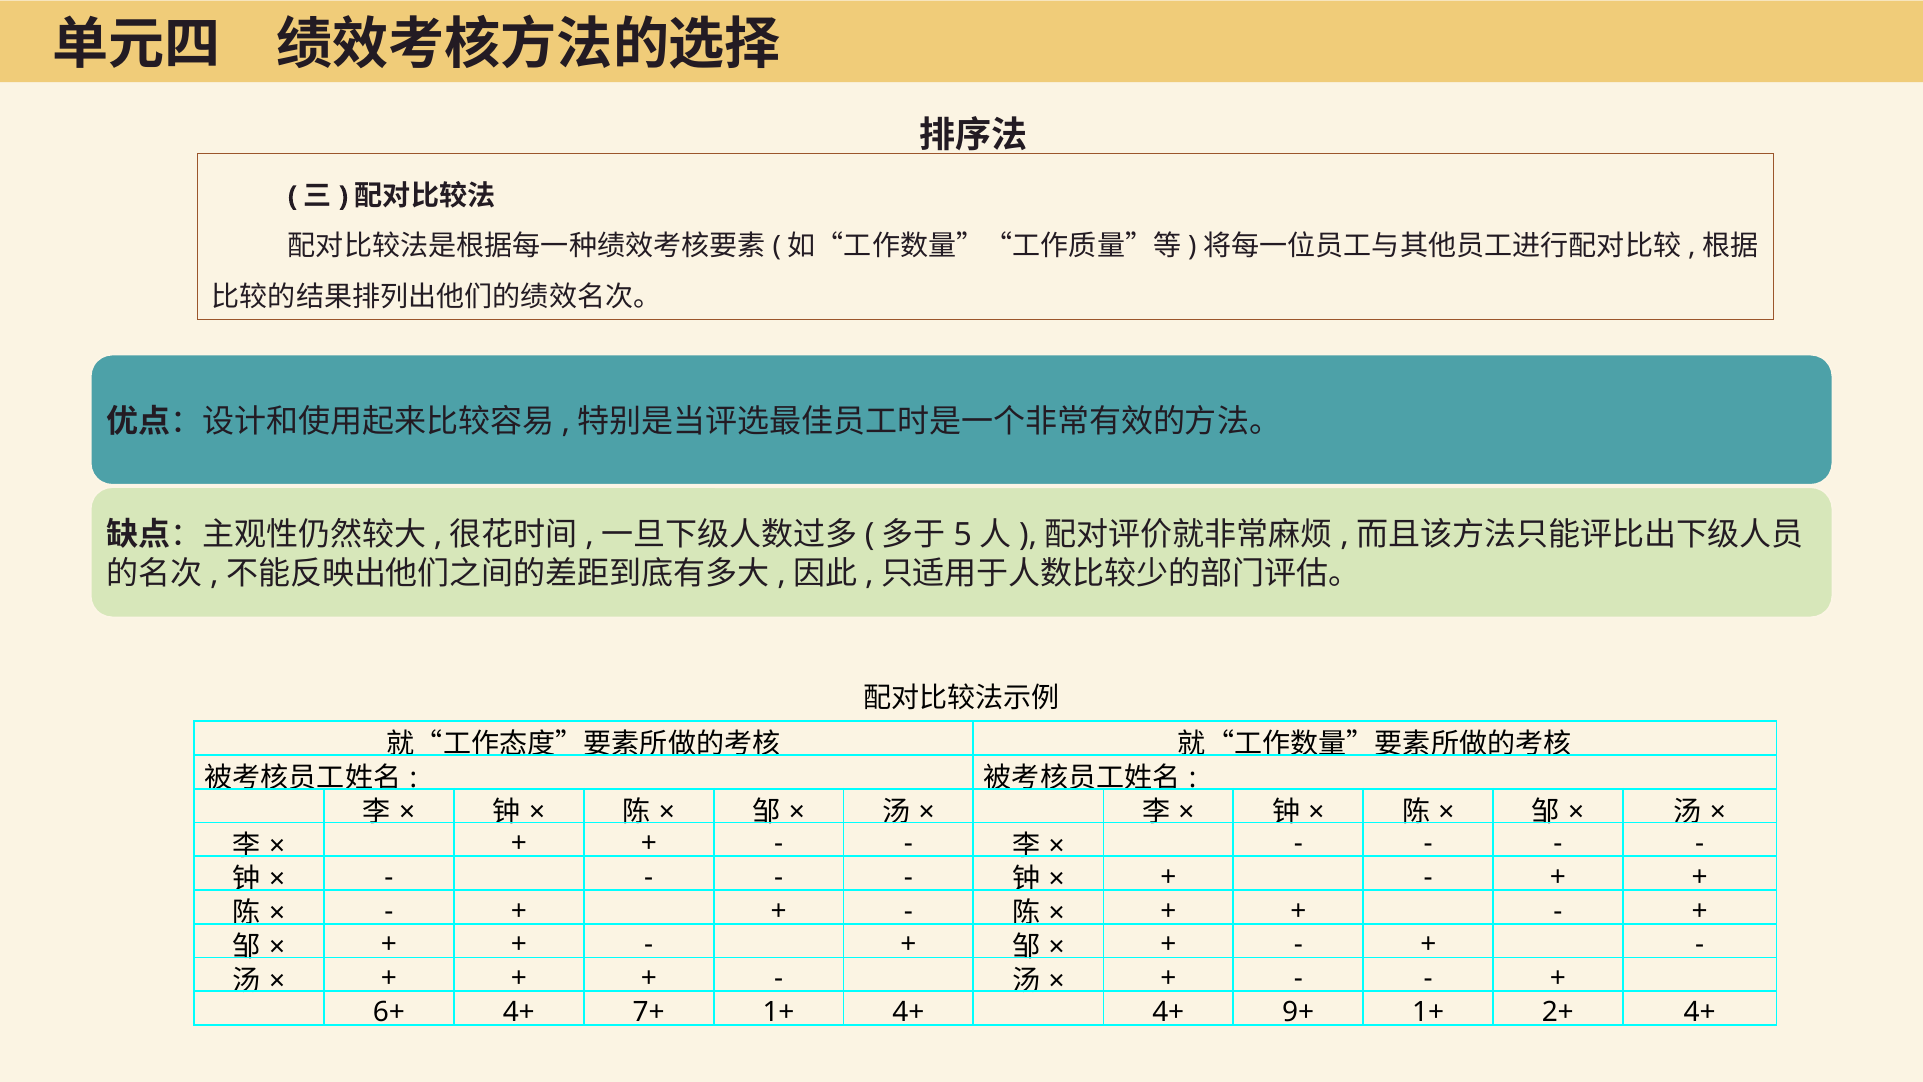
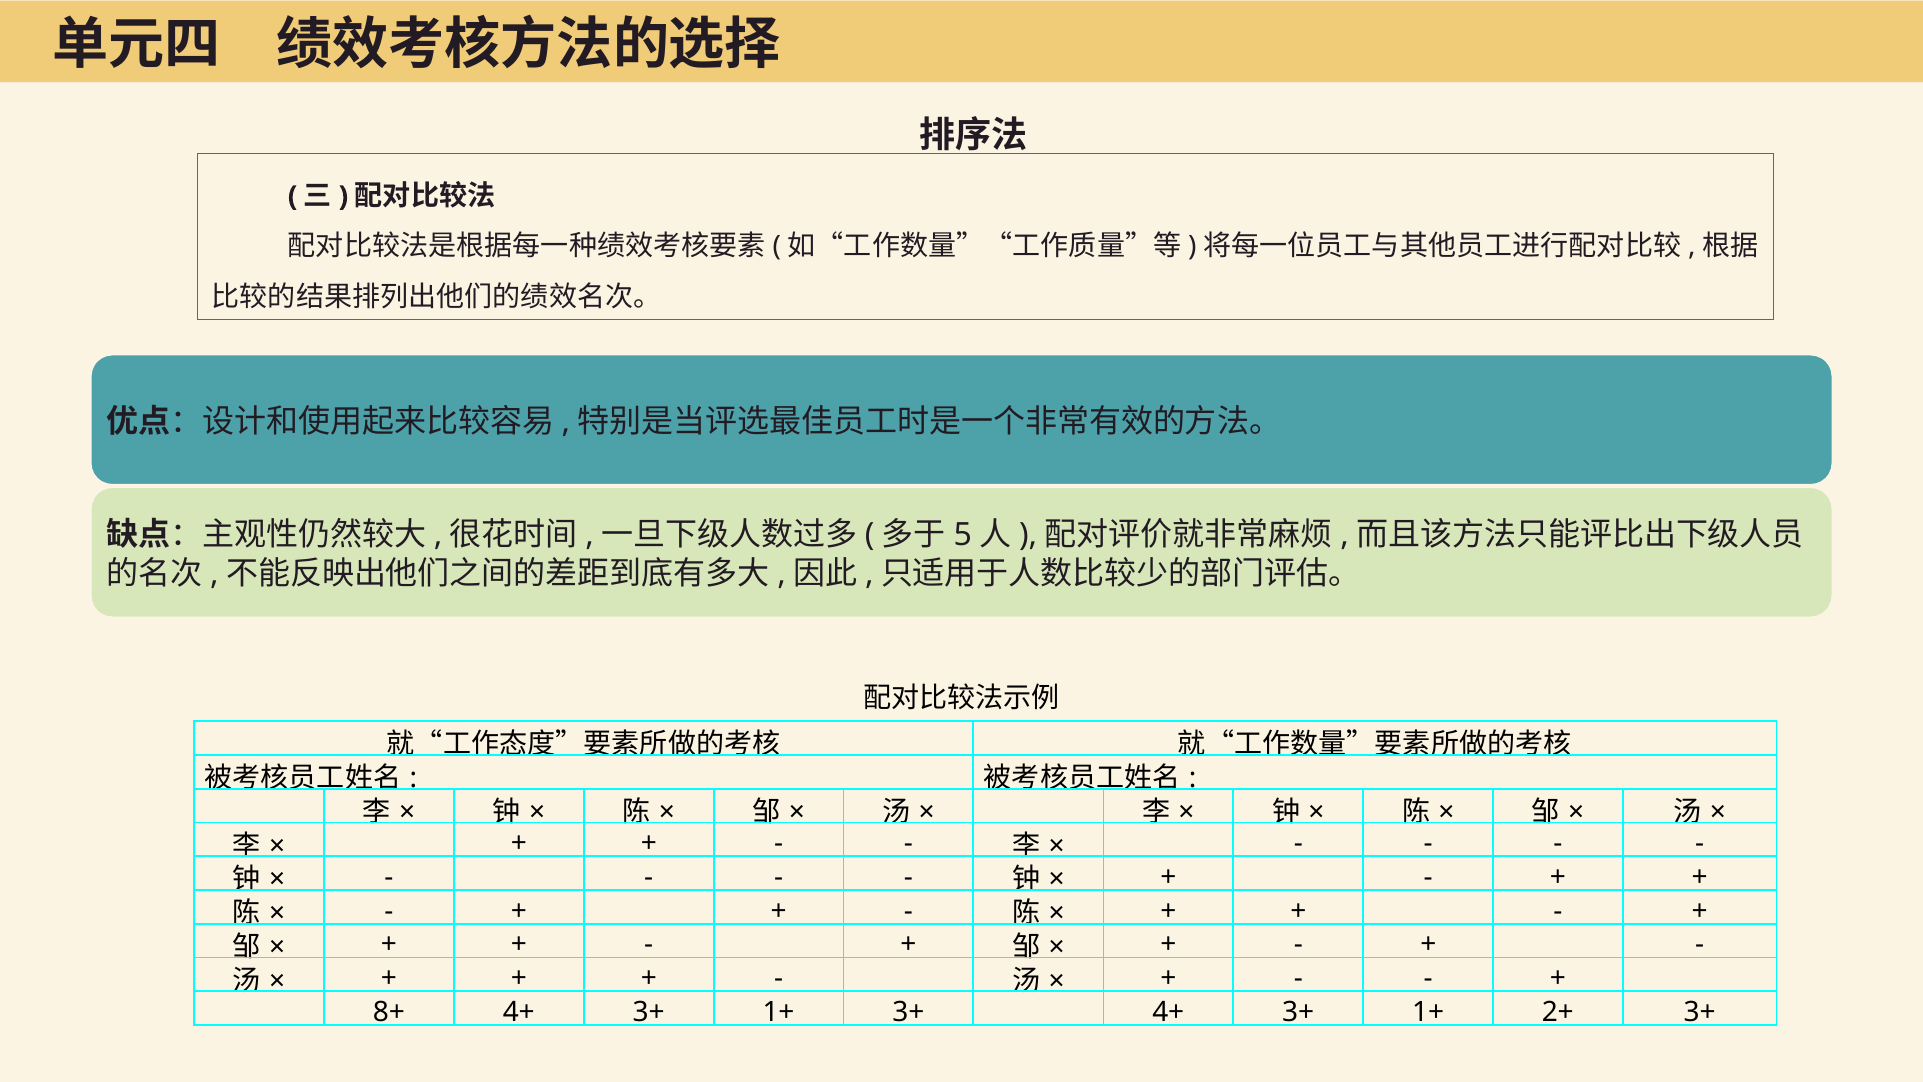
6+: 6+ -> 8+
7+ at (649, 1012): 7+ -> 3+
1+ 4+: 4+ -> 3+
9+ at (1298, 1012): 9+ -> 3+
2+ 4+: 4+ -> 3+
